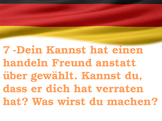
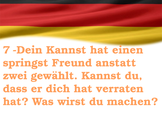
handeln: handeln -> springst
über: über -> zwei
